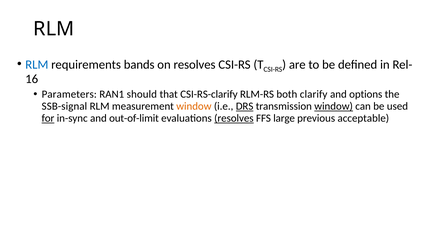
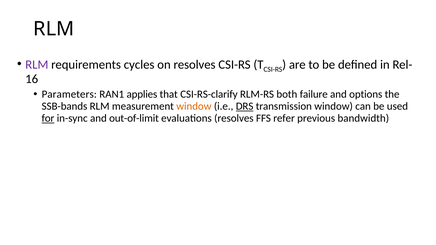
RLM at (37, 65) colour: blue -> purple
bands: bands -> cycles
should: should -> applies
clarify: clarify -> failure
SSB-signal: SSB-signal -> SSB-bands
window at (334, 106) underline: present -> none
resolves at (234, 118) underline: present -> none
large: large -> refer
acceptable: acceptable -> bandwidth
